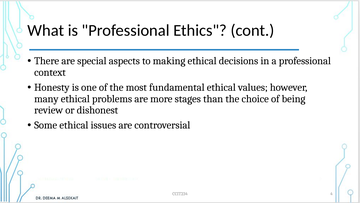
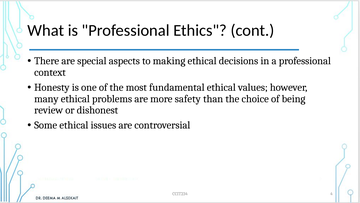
stages: stages -> safety
